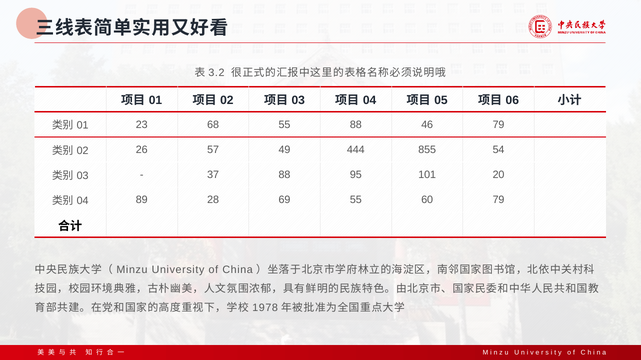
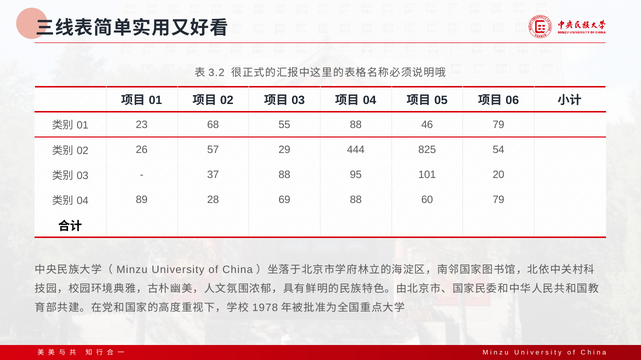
49: 49 -> 29
855: 855 -> 825
69 55: 55 -> 88
